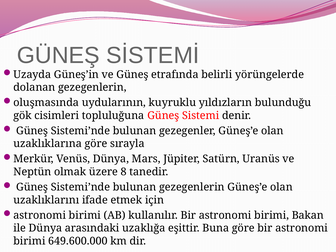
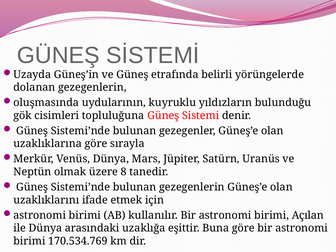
Bakan: Bakan -> Açılan
649.600.000: 649.600.000 -> 170.534.769
